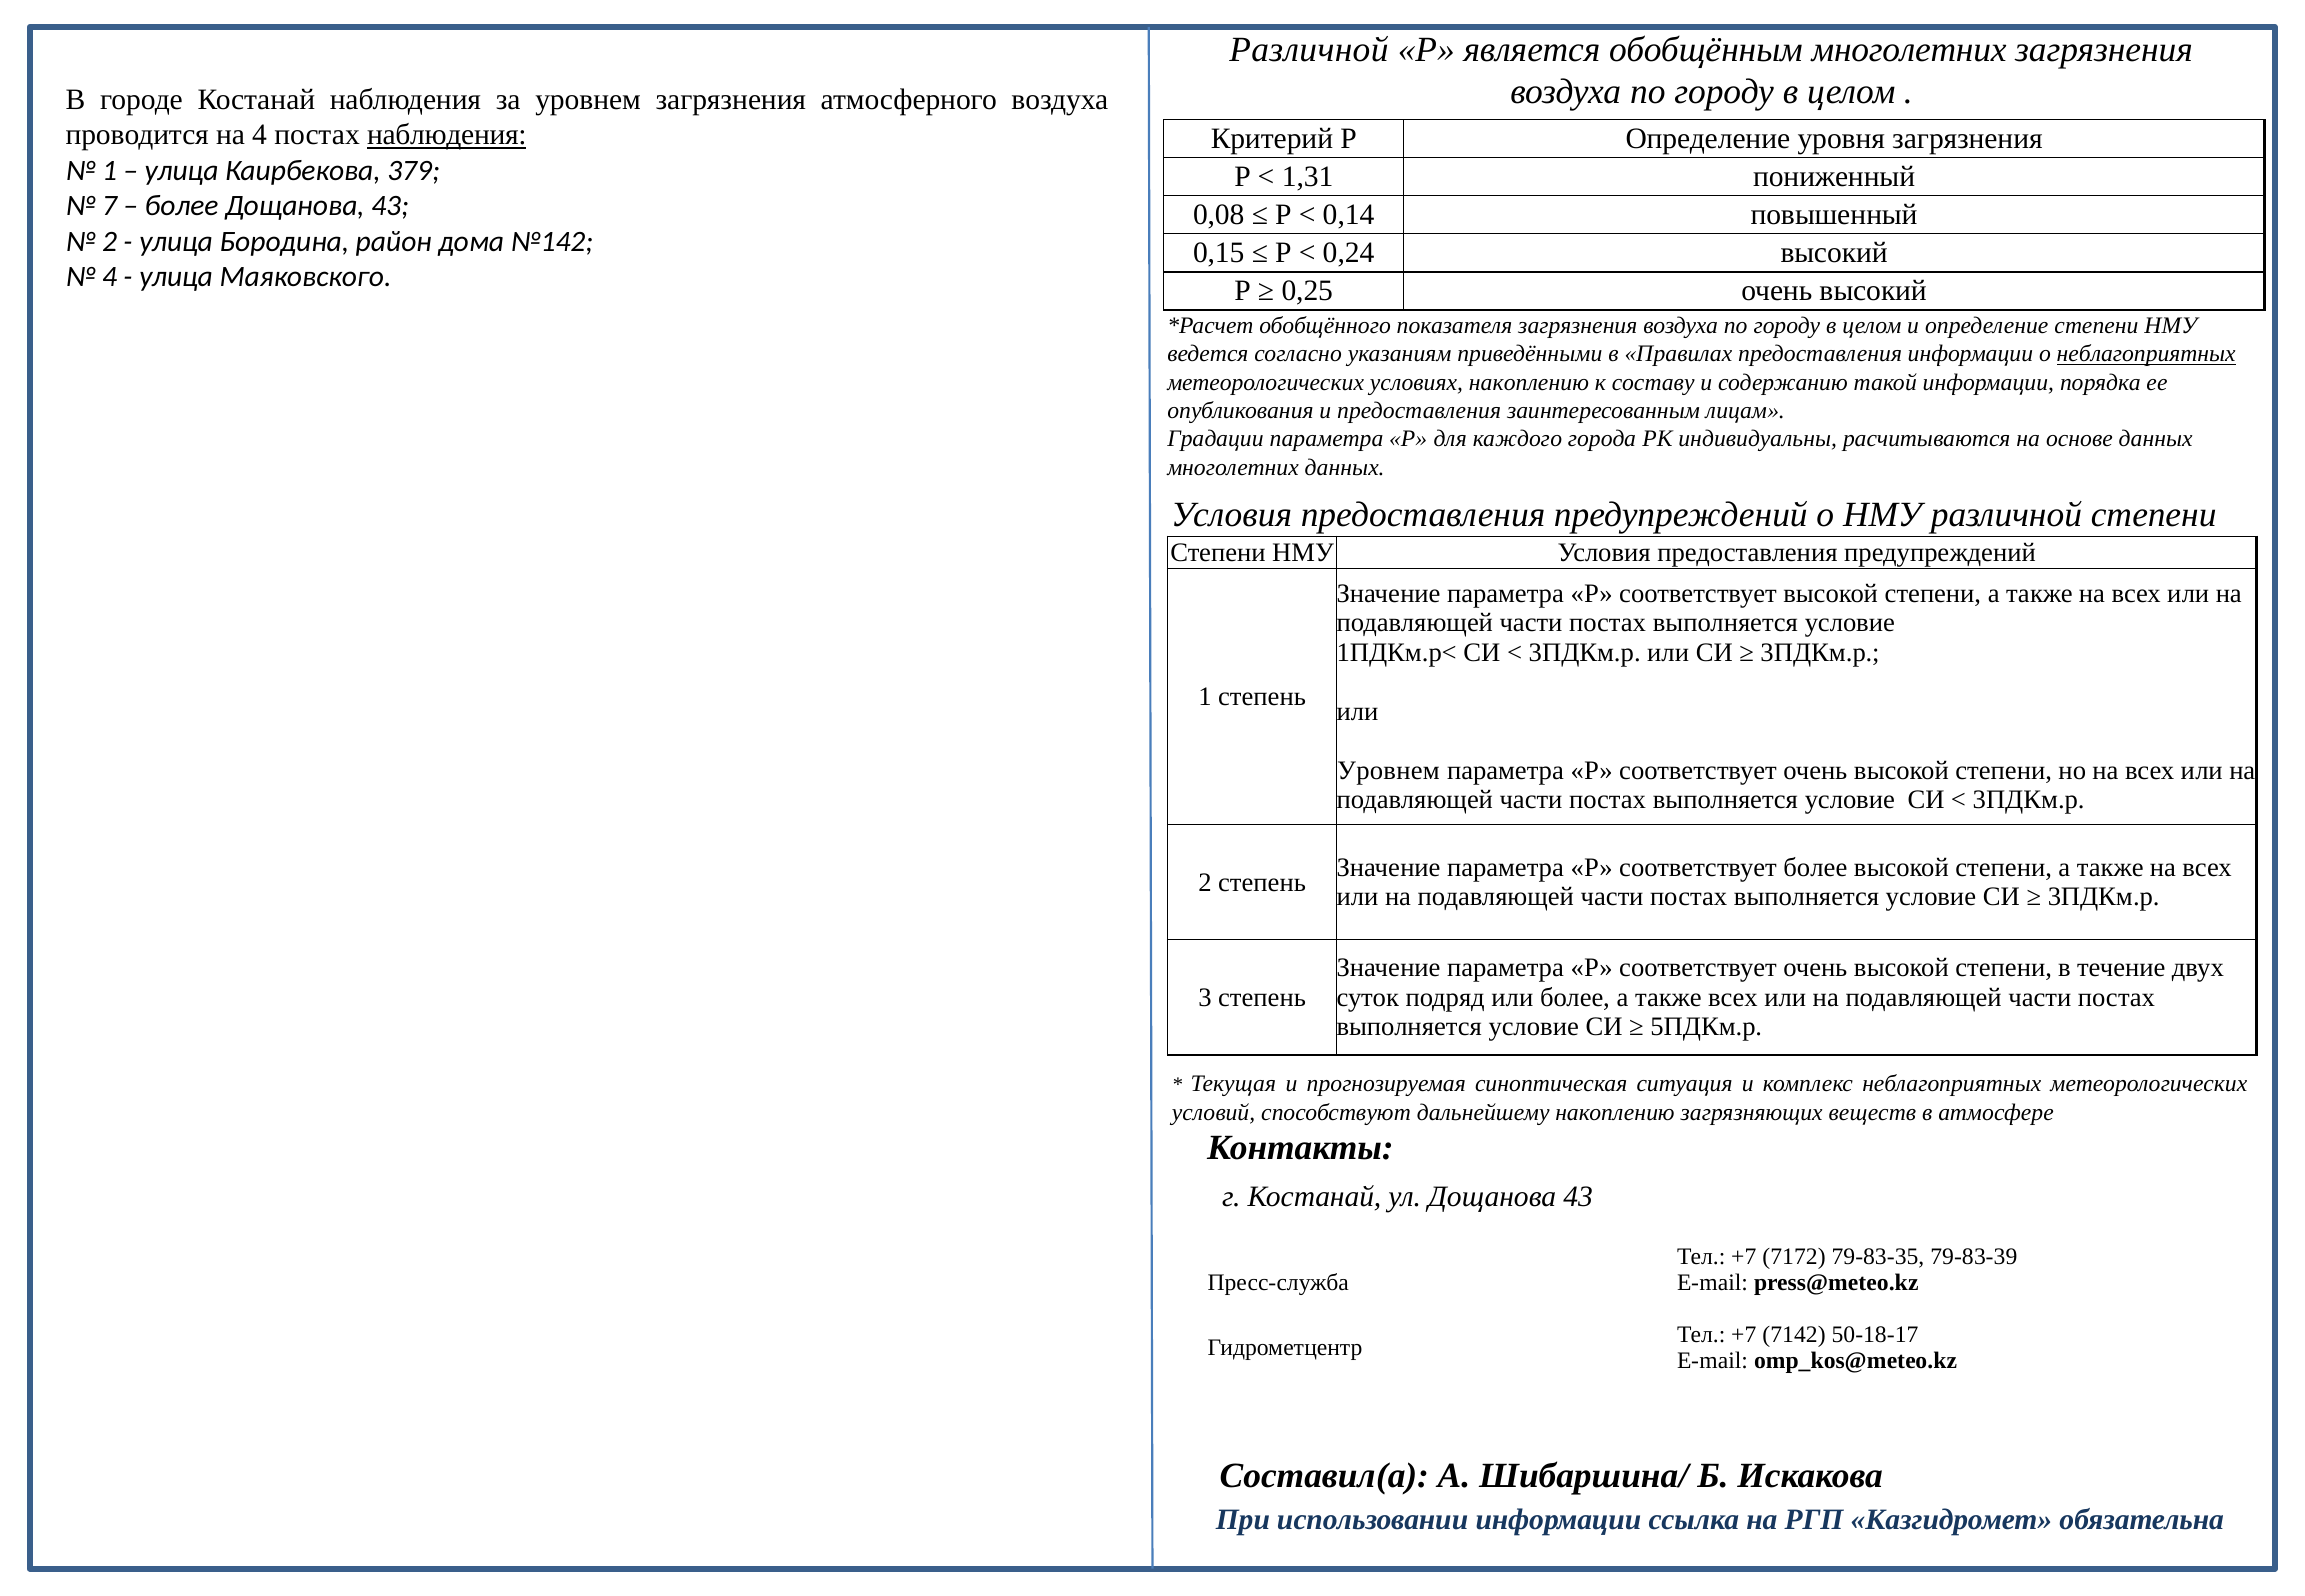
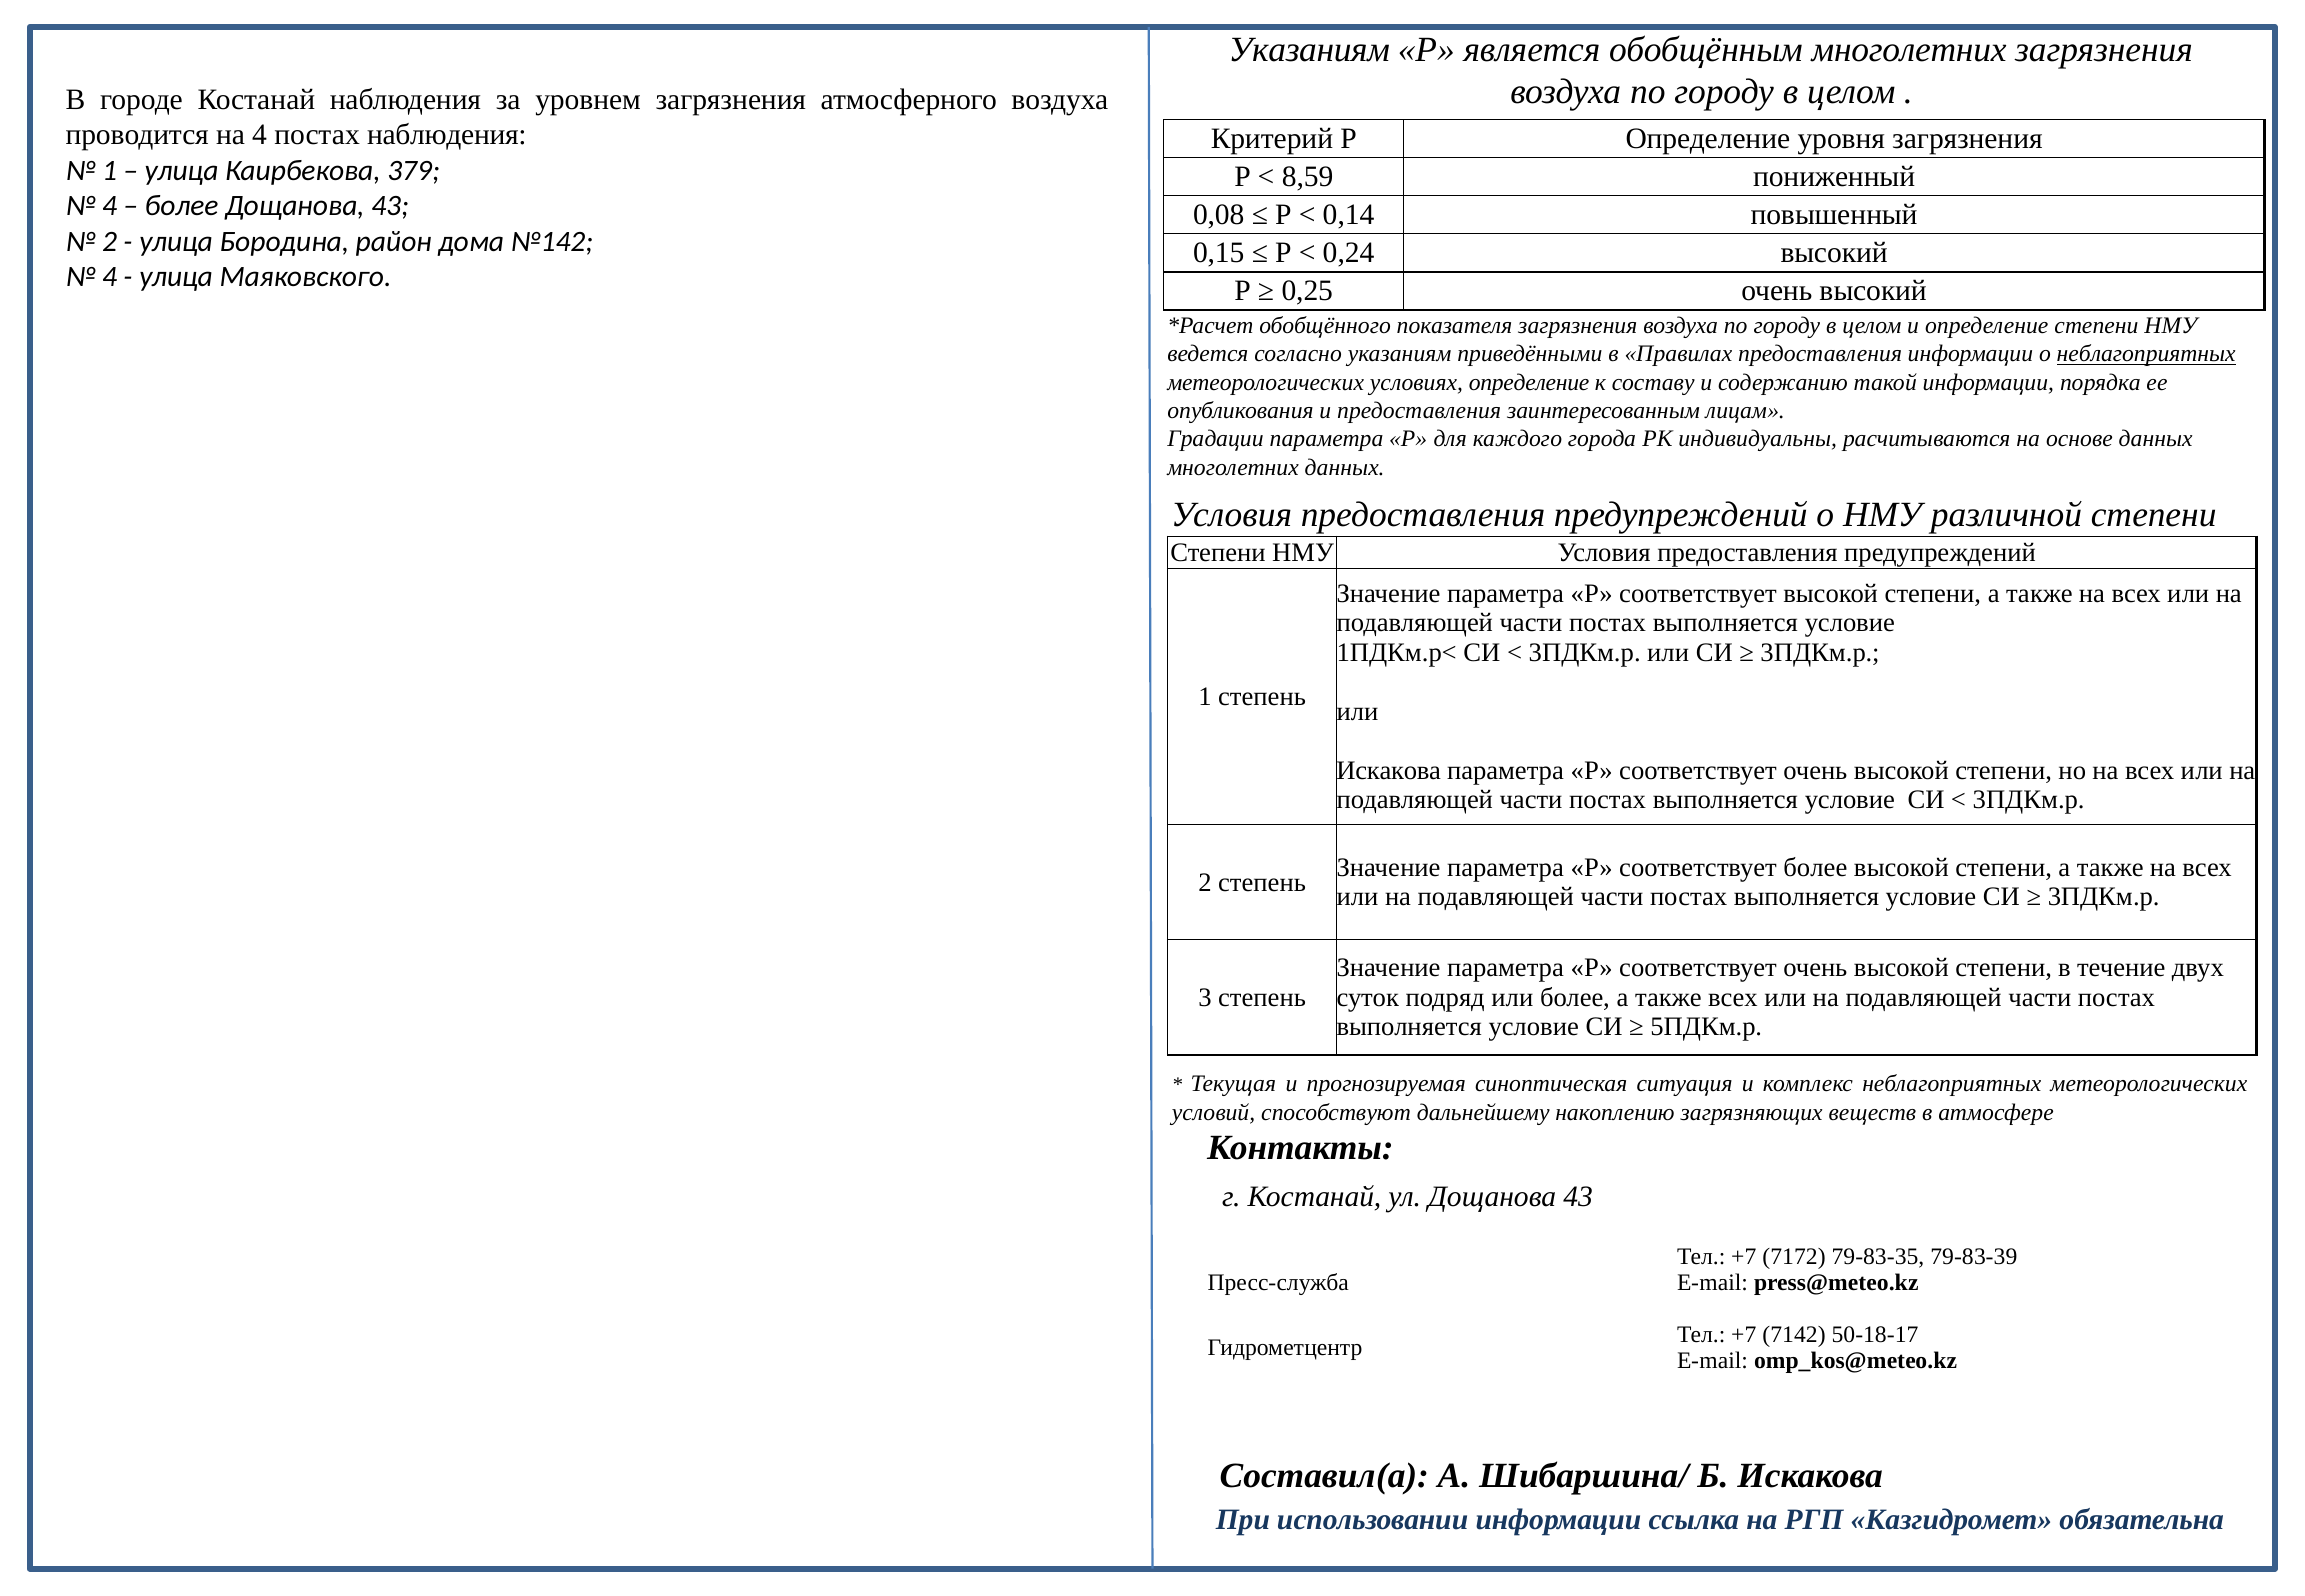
Различной at (1309, 50): Различной -> Указаниям
наблюдения at (447, 135) underline: present -> none
1,31: 1,31 -> 8,59
7 at (110, 206): 7 -> 4
условиях накоплению: накоплению -> определение
Уровнем at (1388, 770): Уровнем -> Искакова
